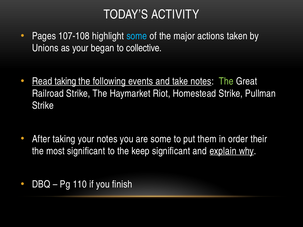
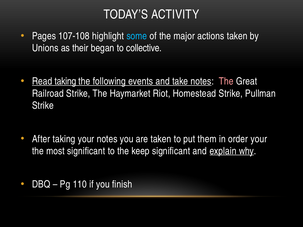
as your: your -> their
The at (226, 82) colour: light green -> pink
are some: some -> taken
order their: their -> your
